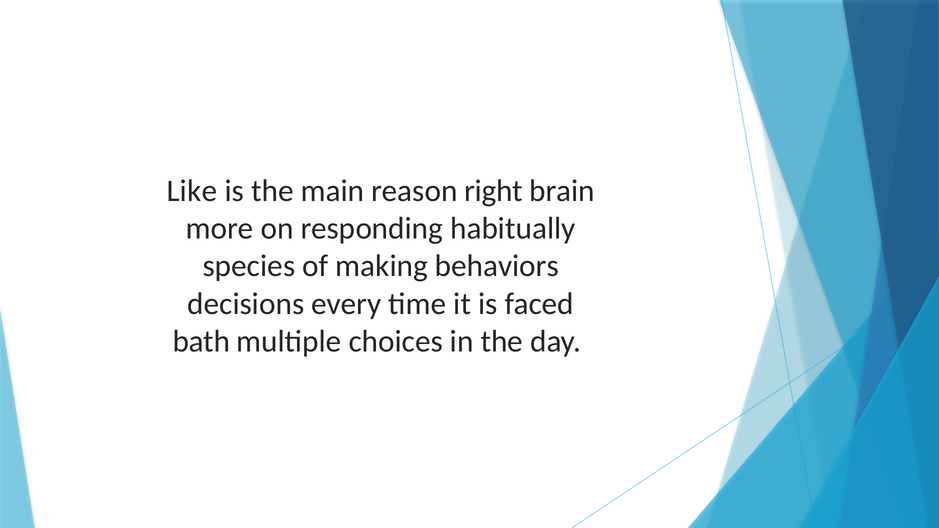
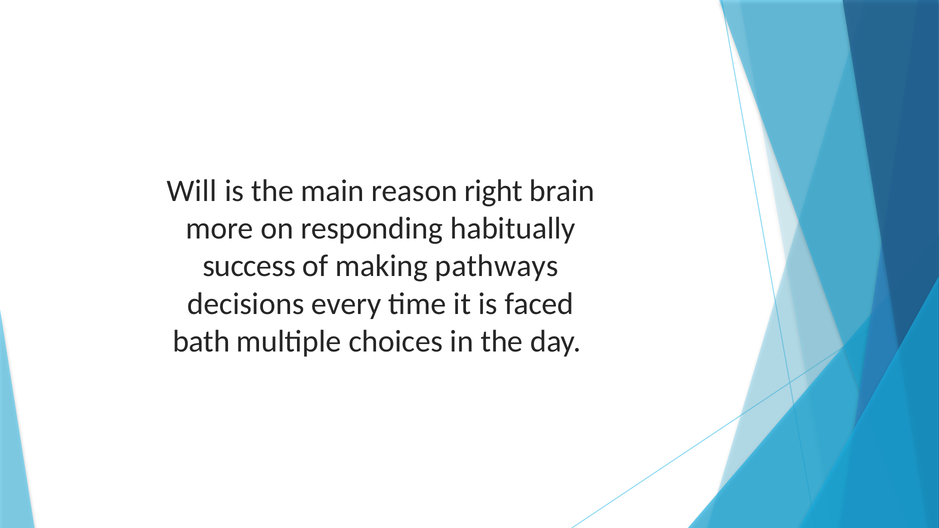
Like: Like -> Will
species: species -> success
behaviors: behaviors -> pathways
